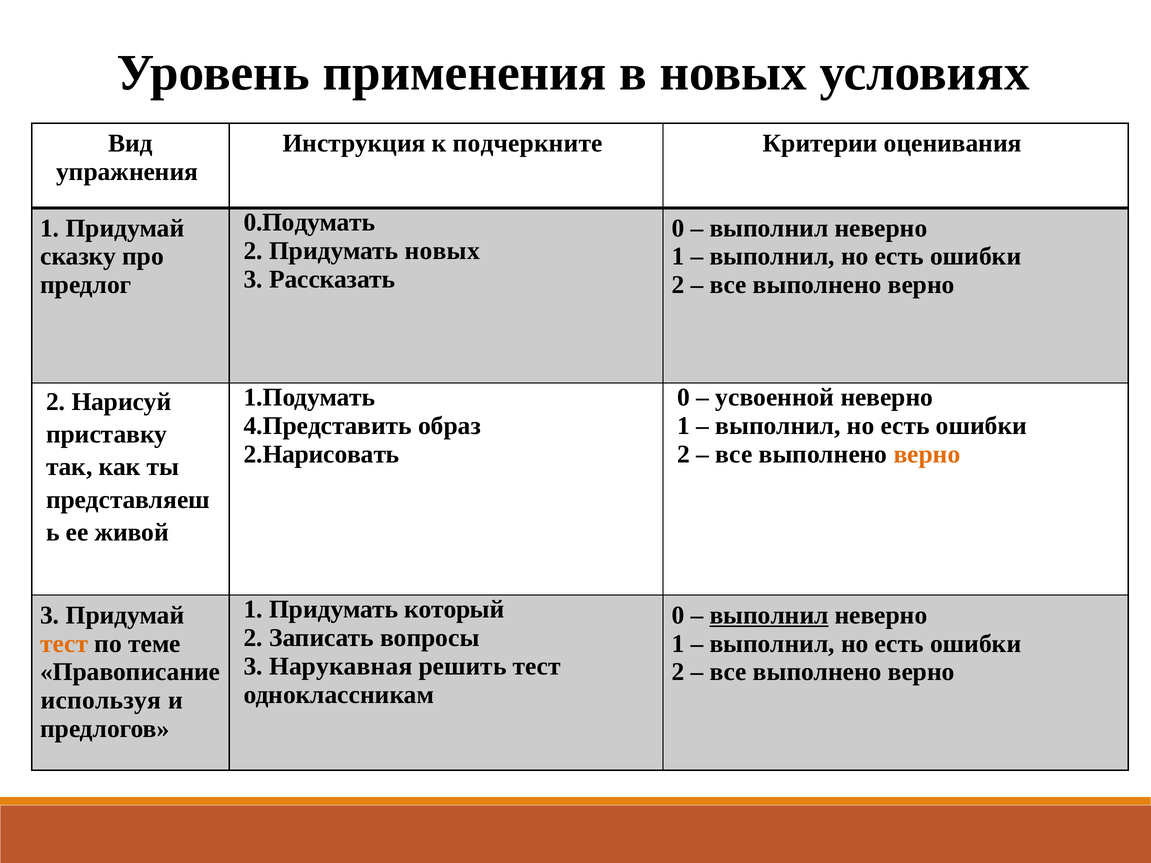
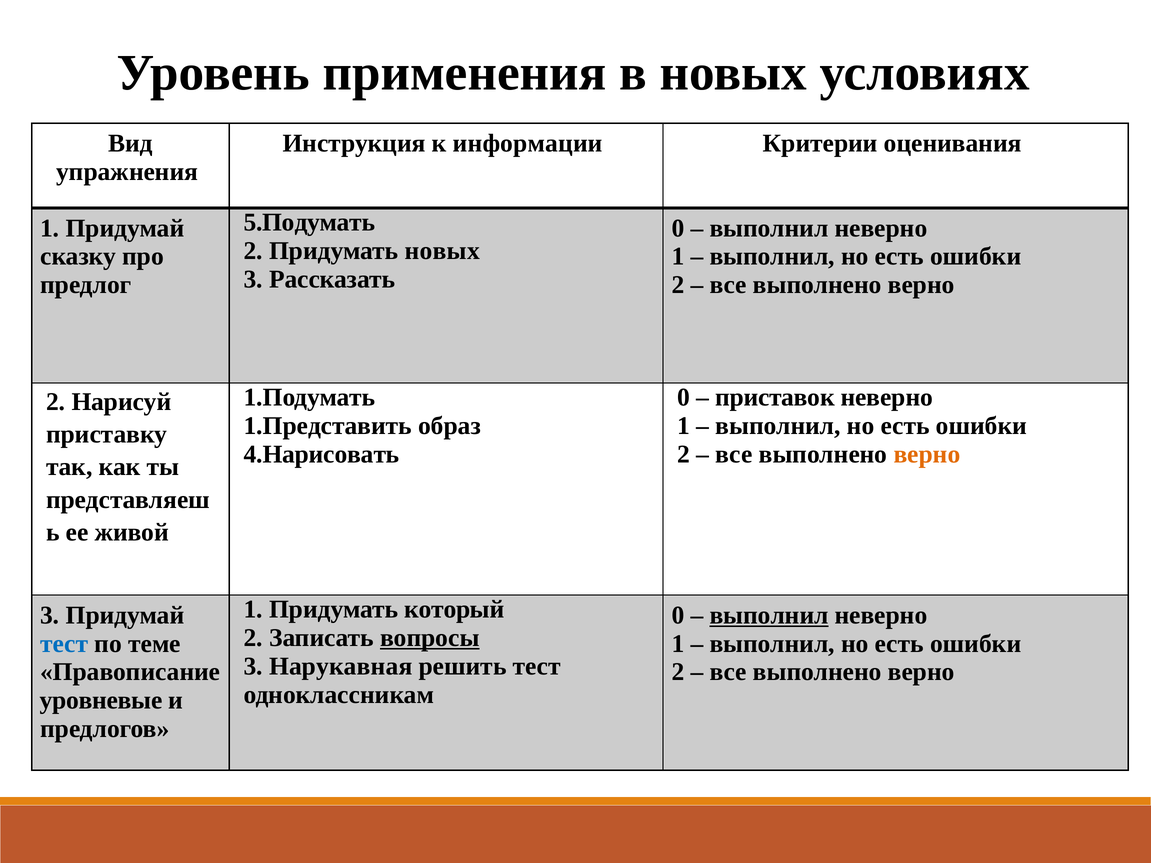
подчеркните: подчеркните -> информации
0.Подумать: 0.Подумать -> 5.Подумать
усвоенной: усвоенной -> приставок
4.Представить: 4.Представить -> 1.Представить
2.Нарисовать: 2.Нарисовать -> 4.Нарисовать
вопросы underline: none -> present
тест at (64, 644) colour: orange -> blue
используя: используя -> уровневые
